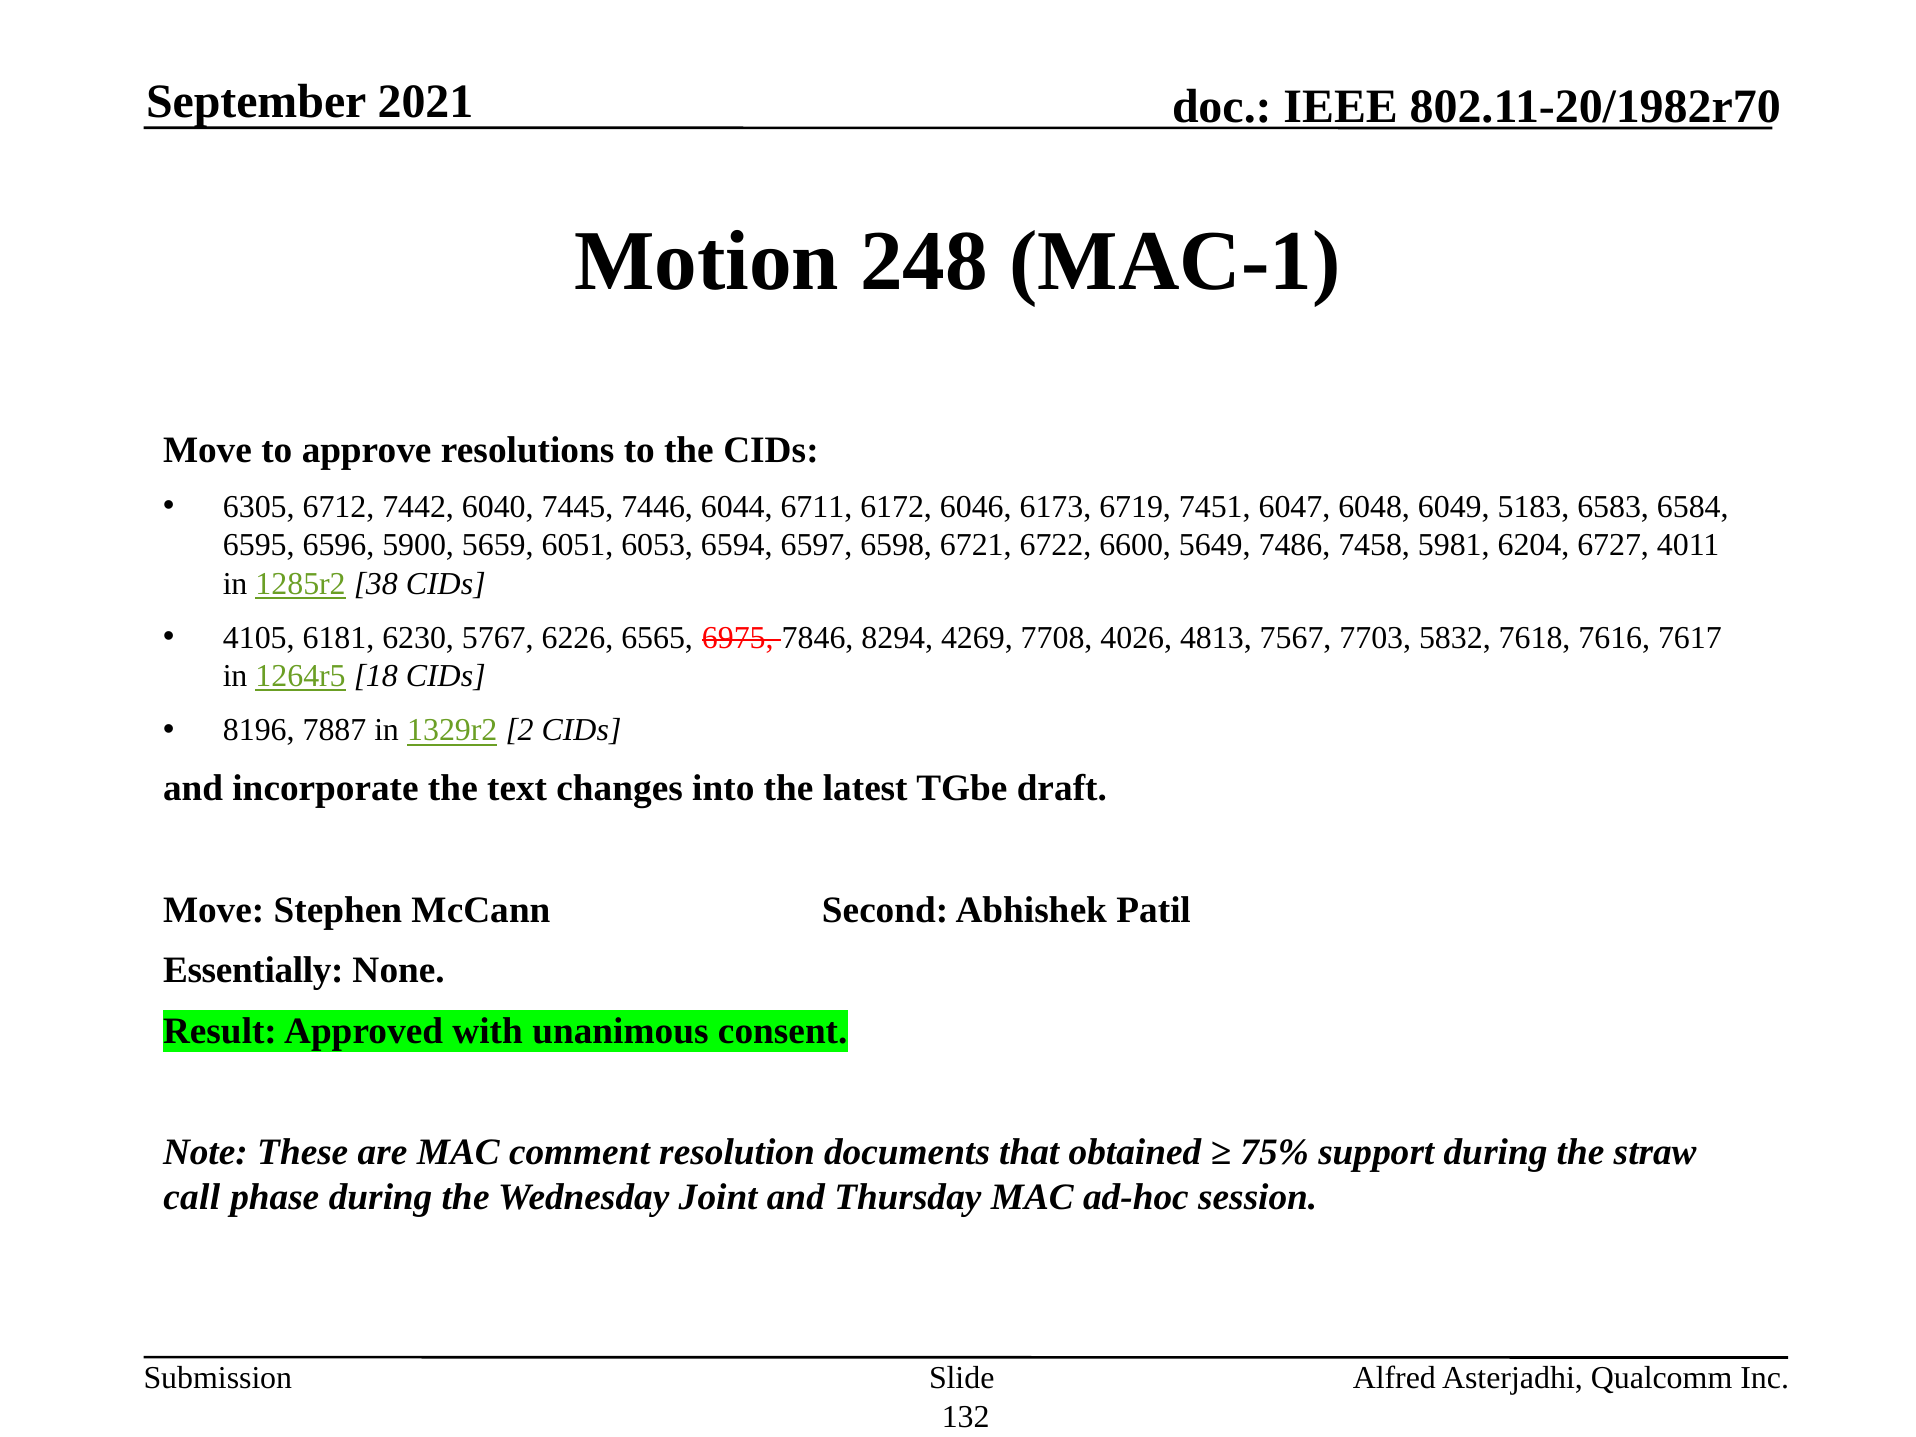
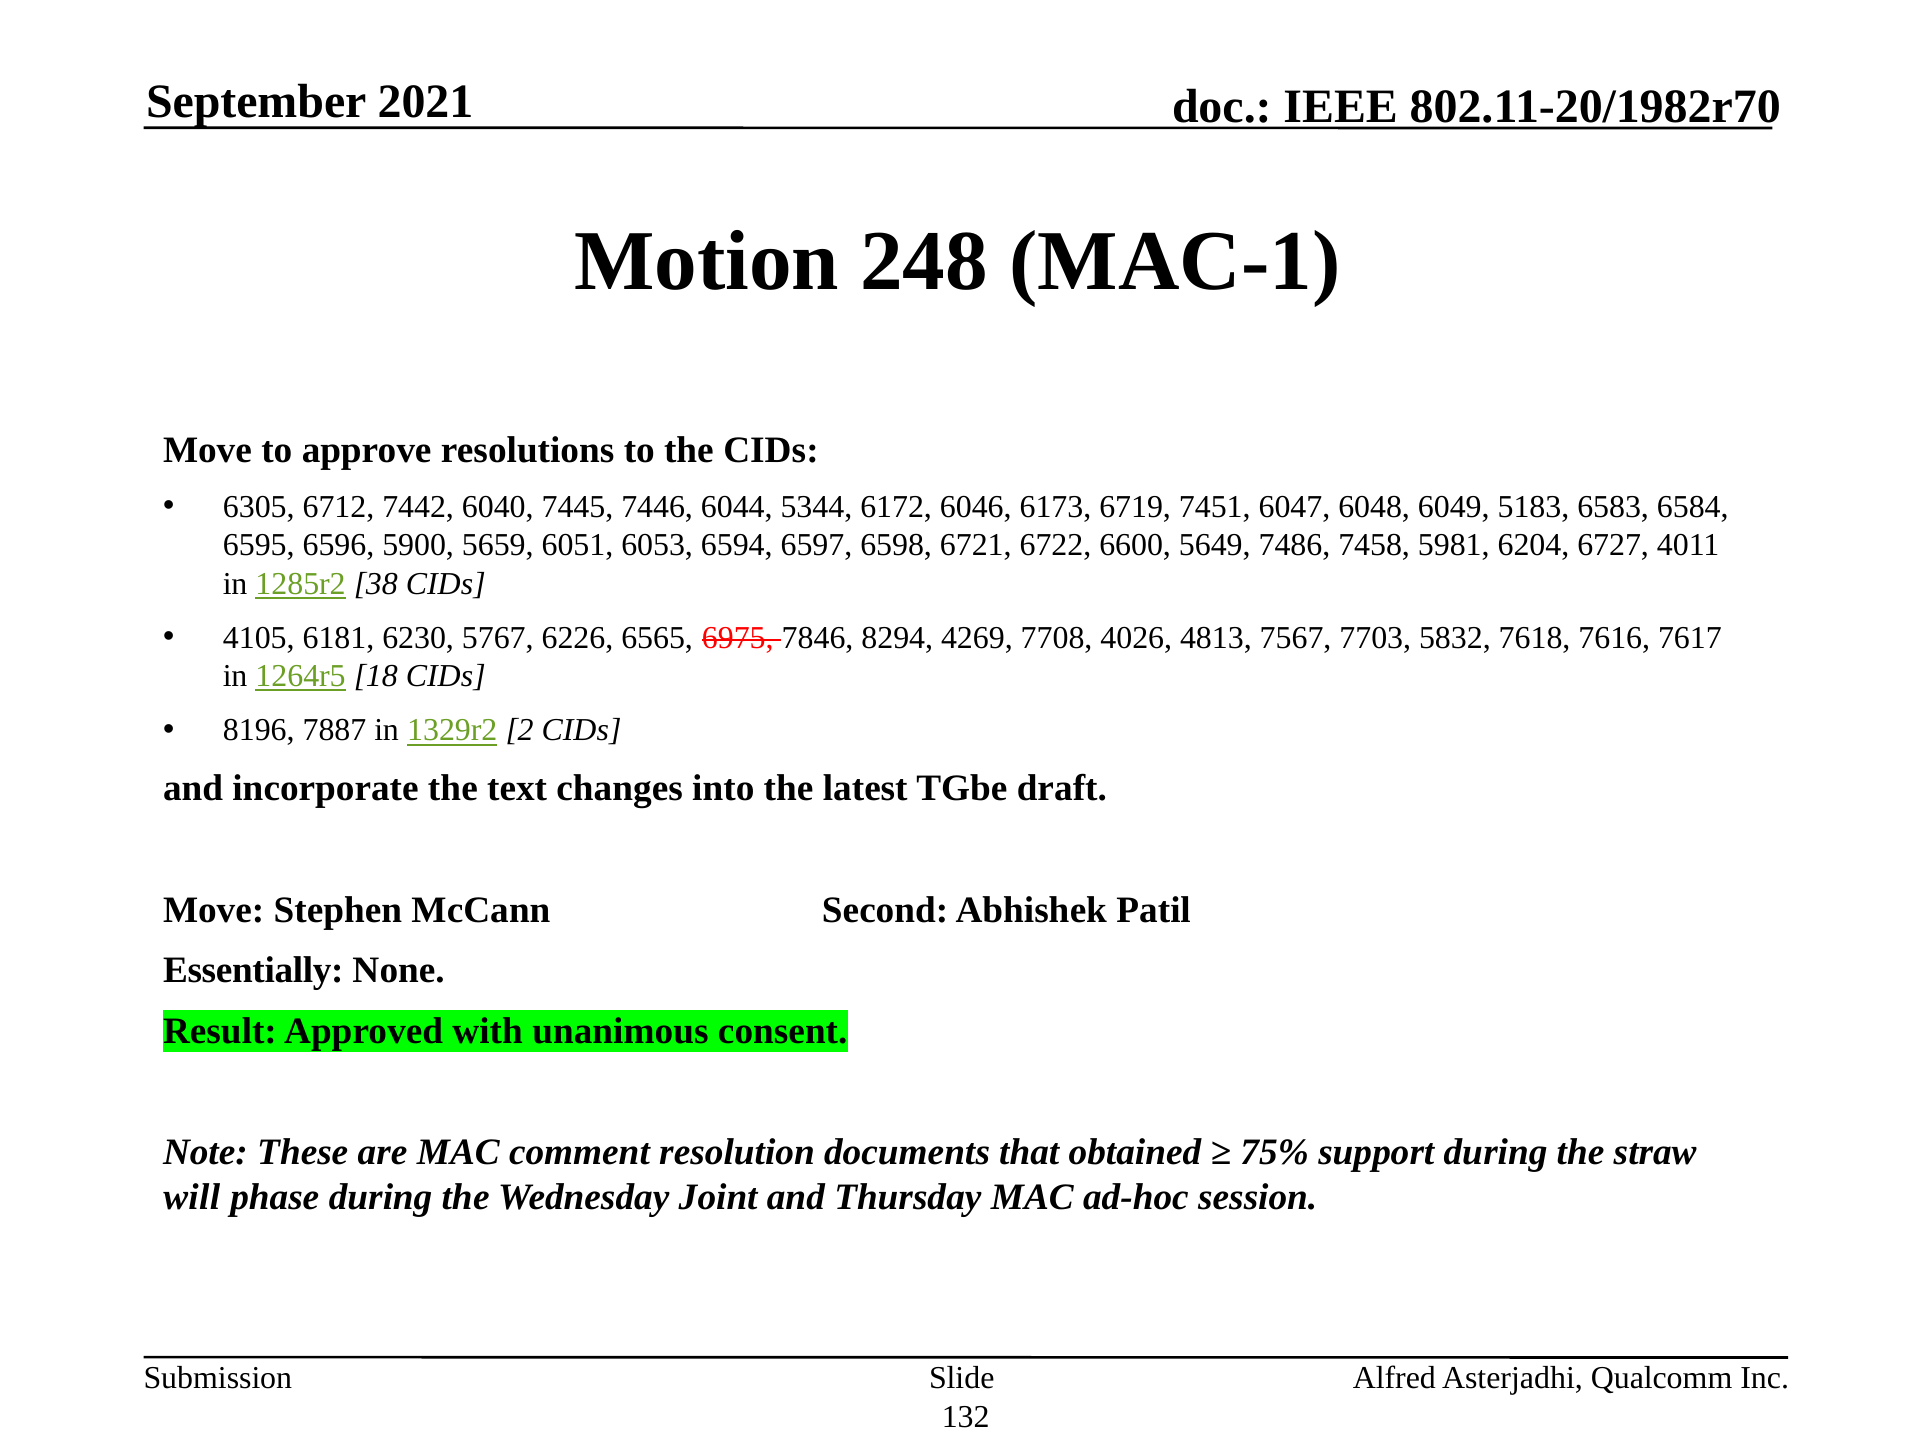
6711: 6711 -> 5344
call: call -> will
